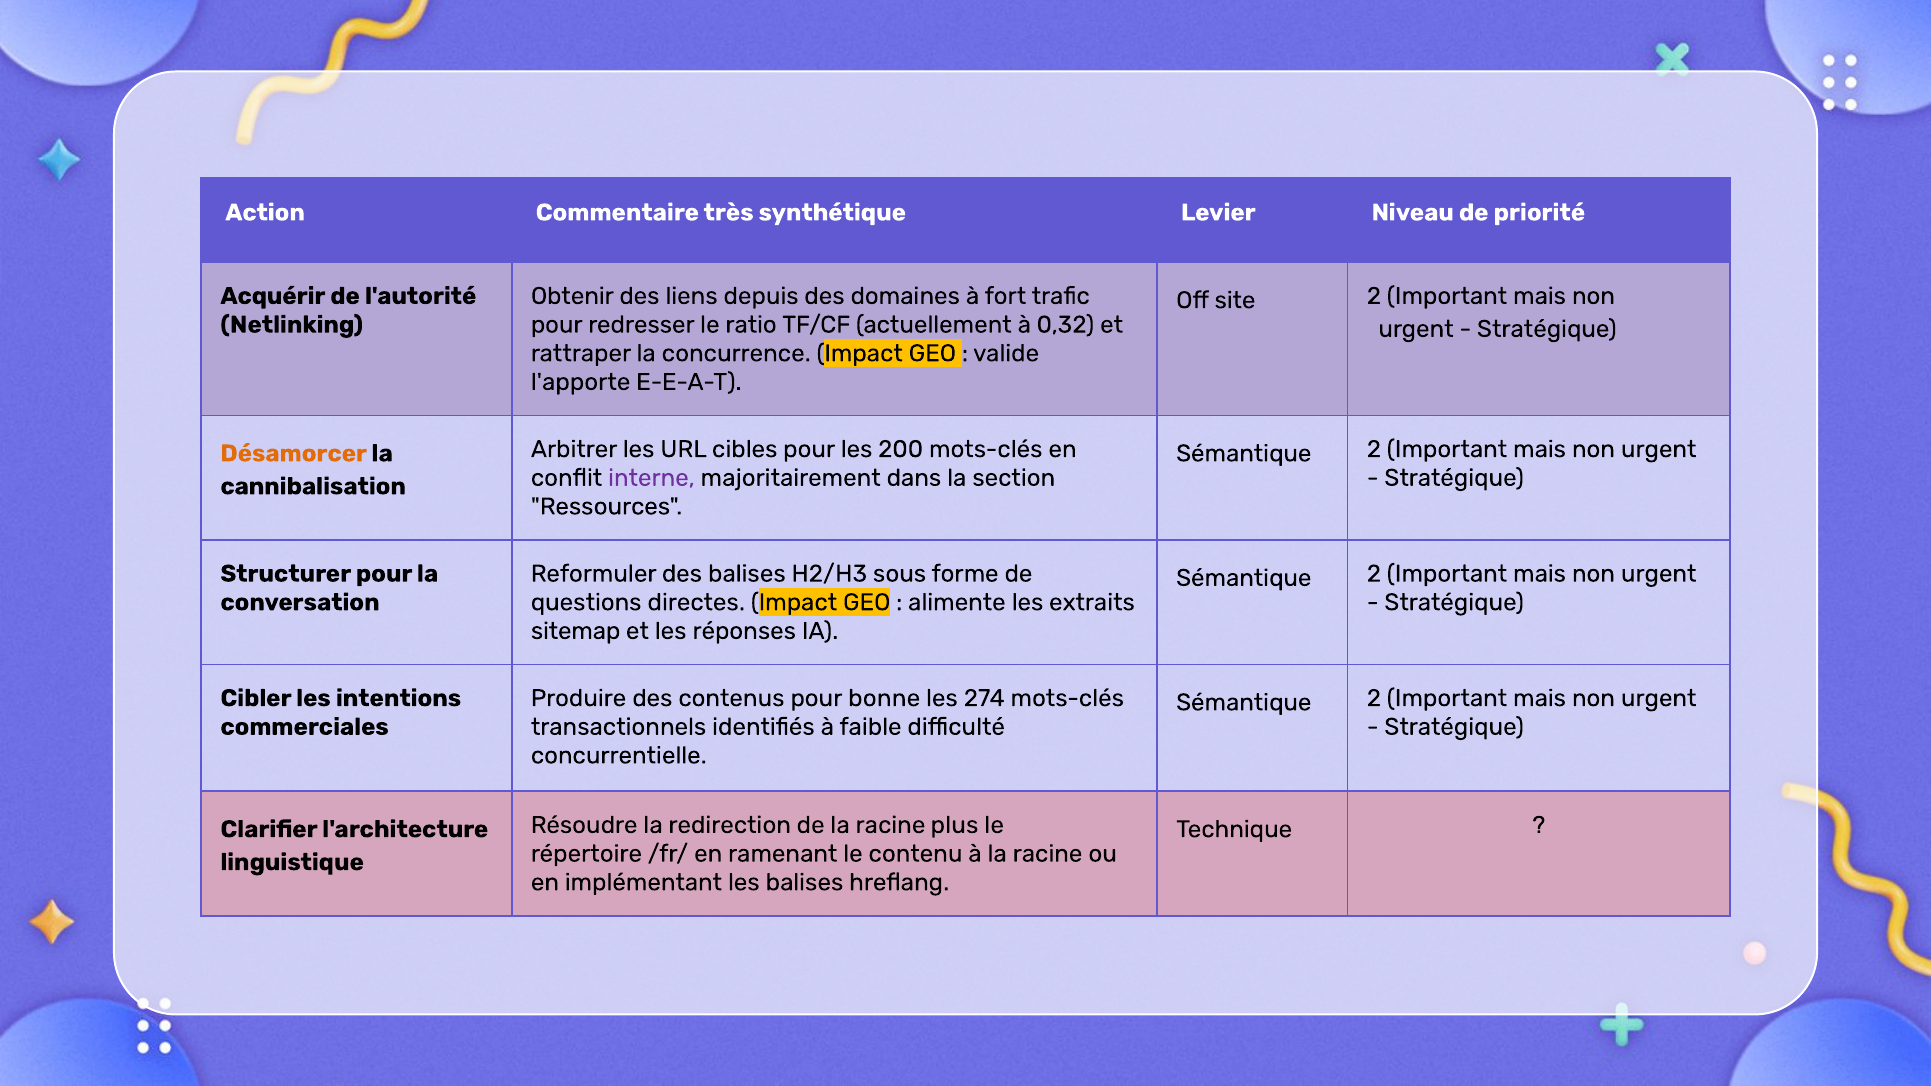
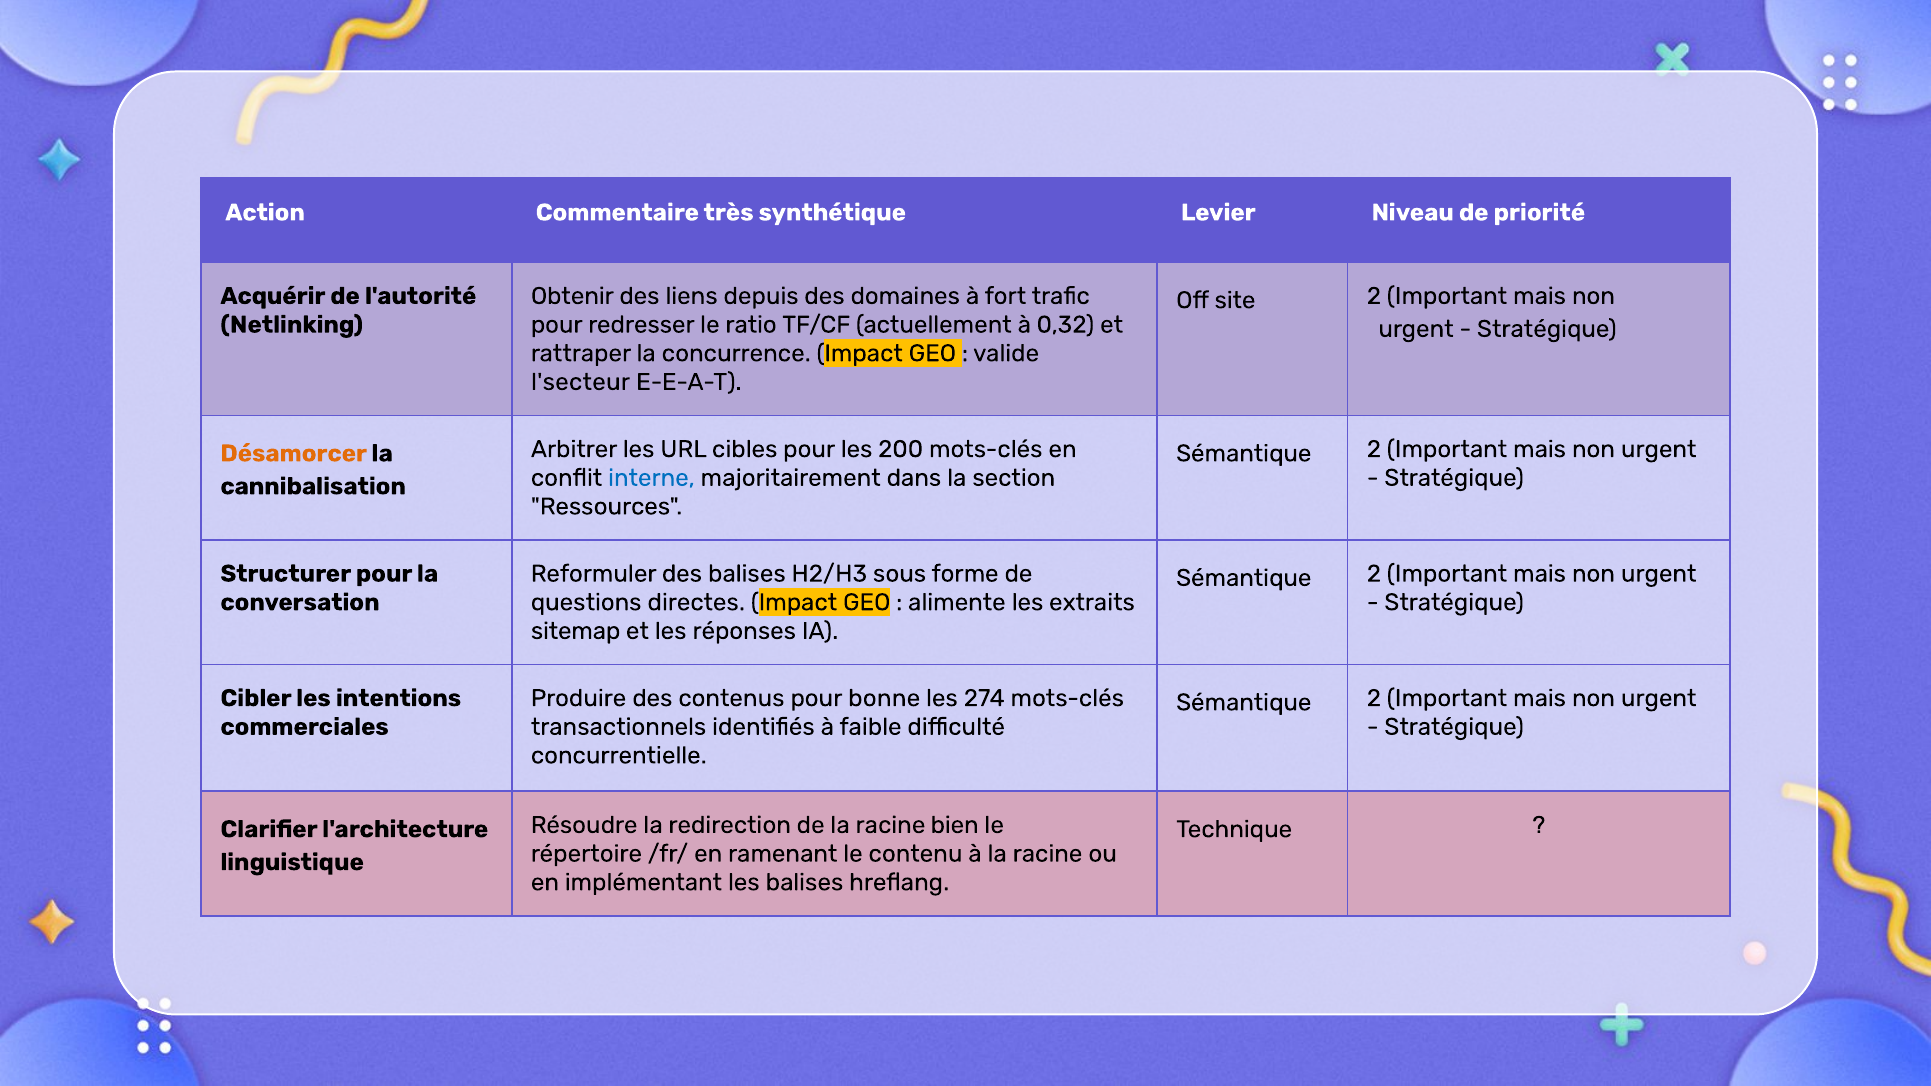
l'apporte: l'apporte -> l'secteur
interne colour: purple -> blue
plus: plus -> bien
